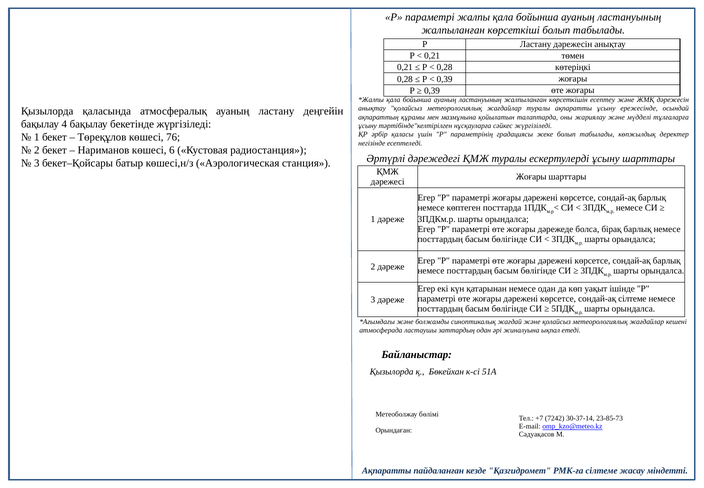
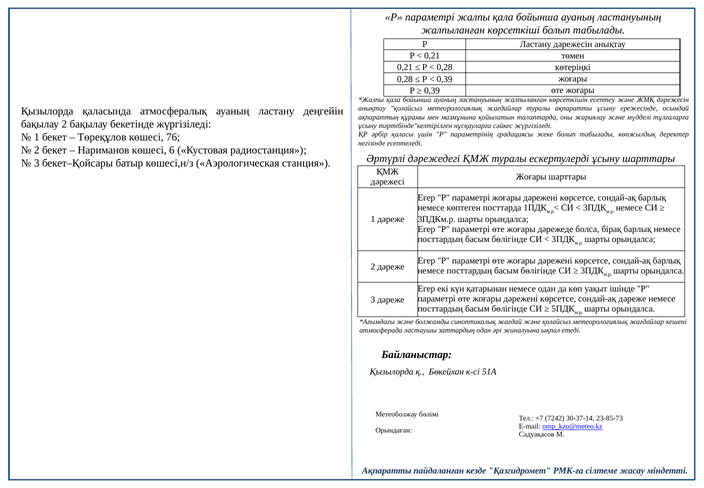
бақылау 4: 4 -> 2
сондай-ақ сілтеме: сілтеме -> дәреже
